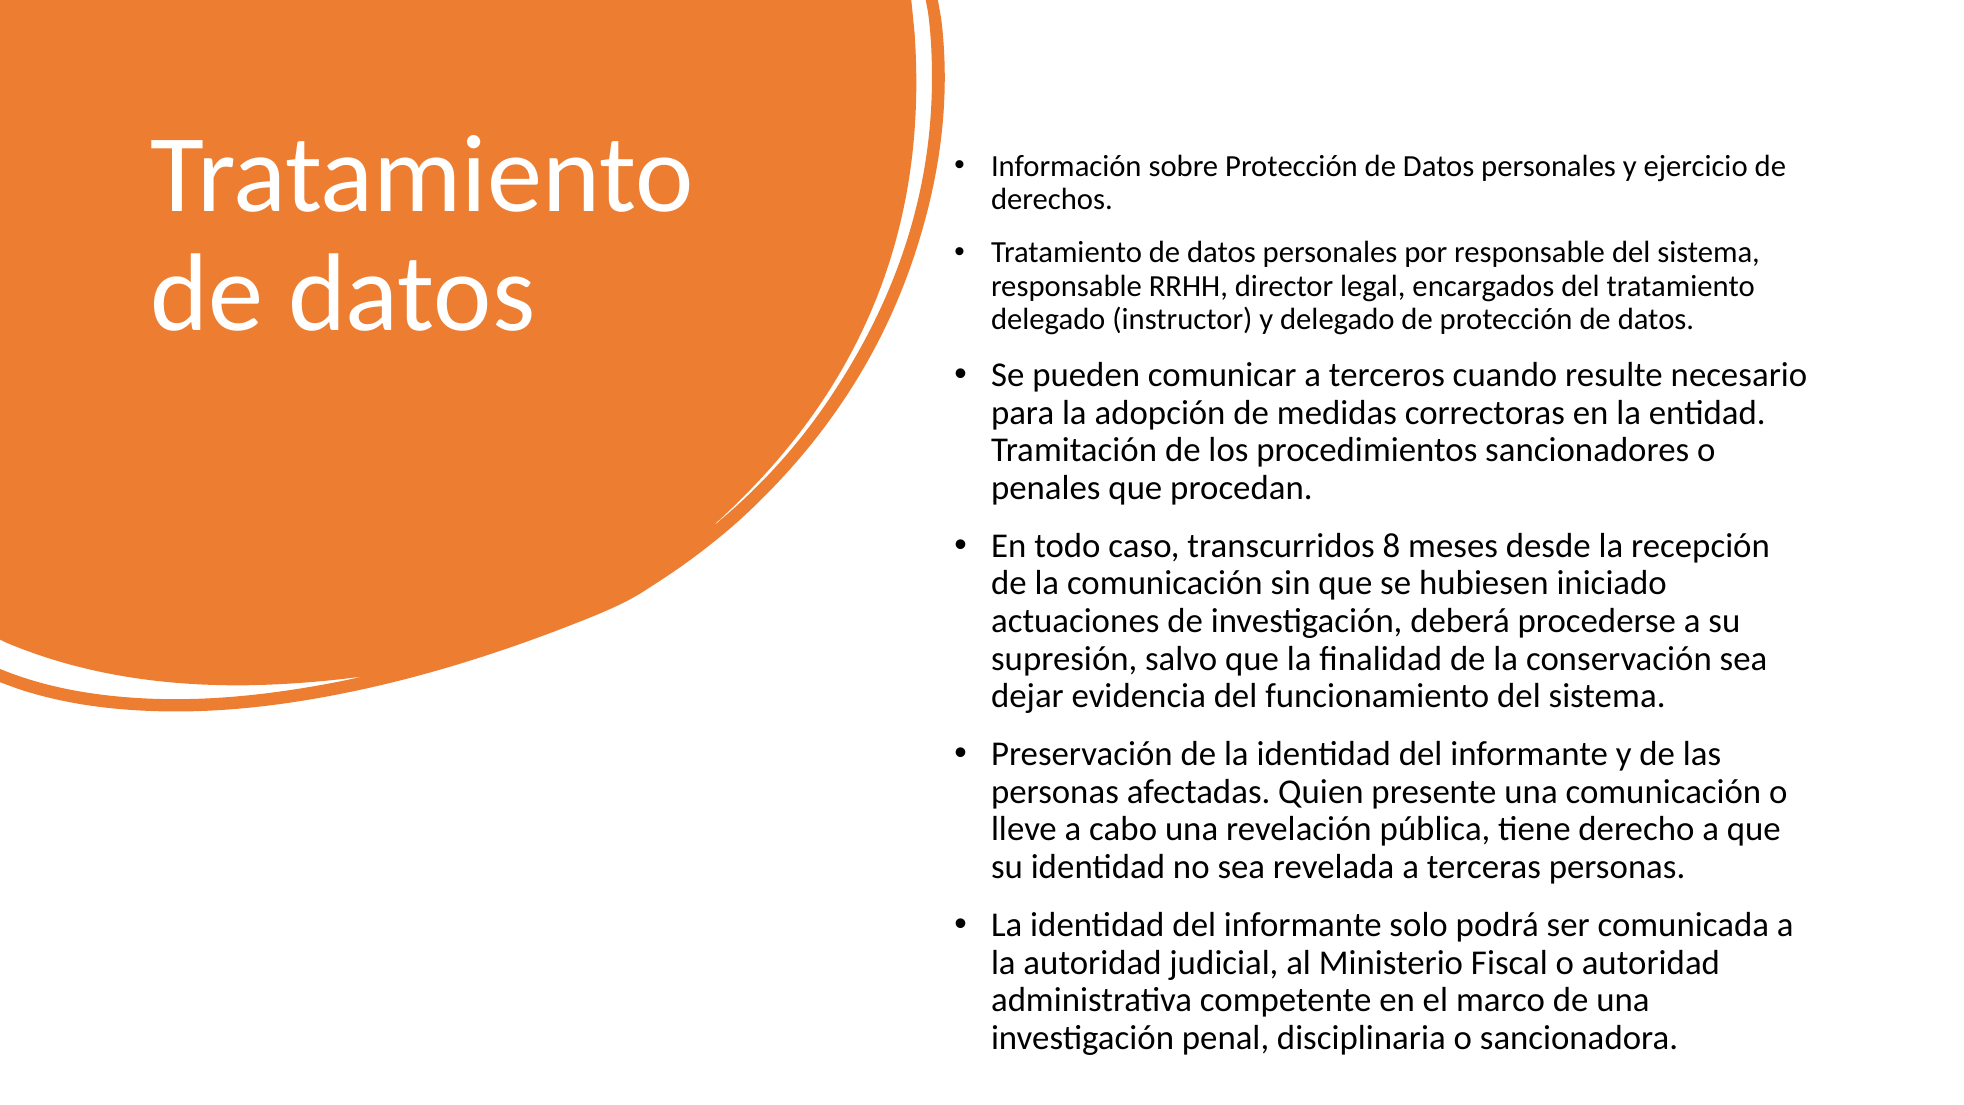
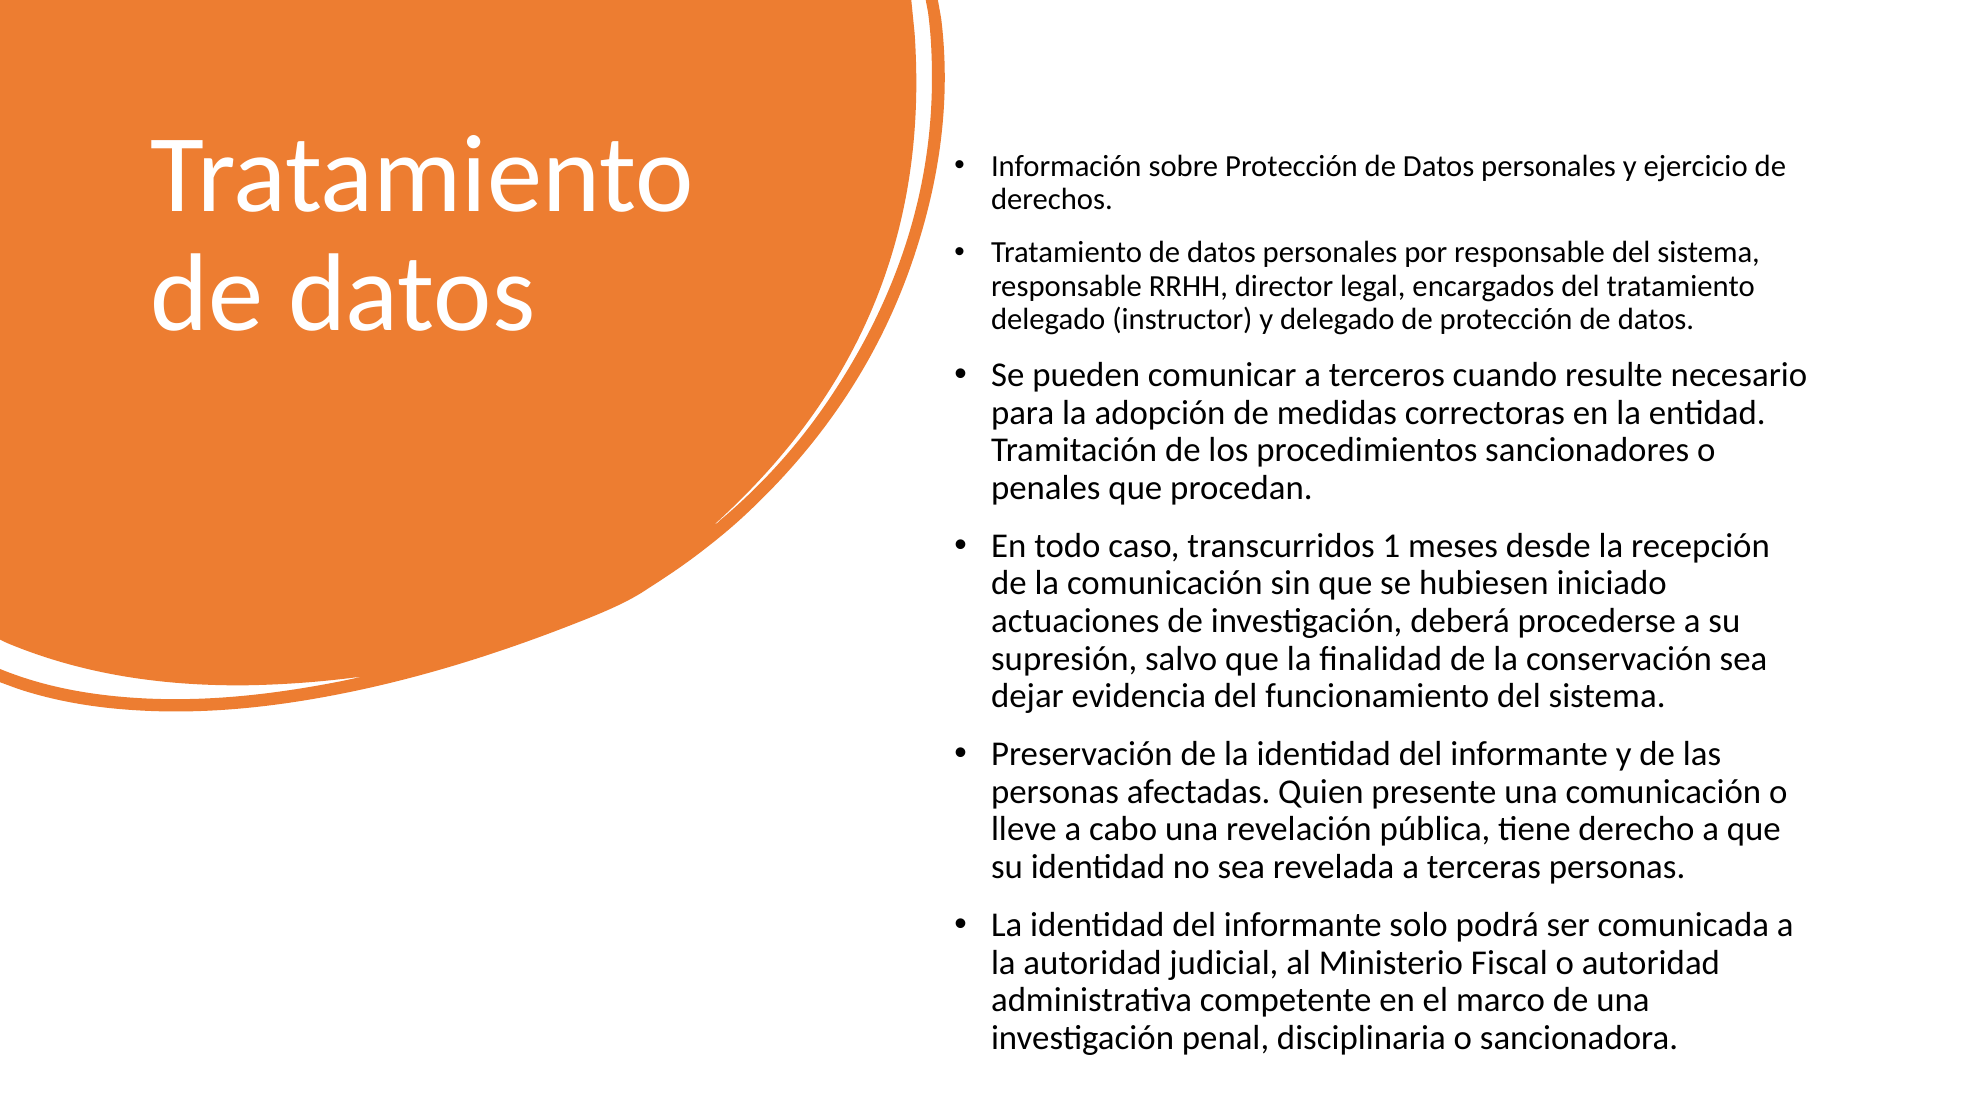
8: 8 -> 1
